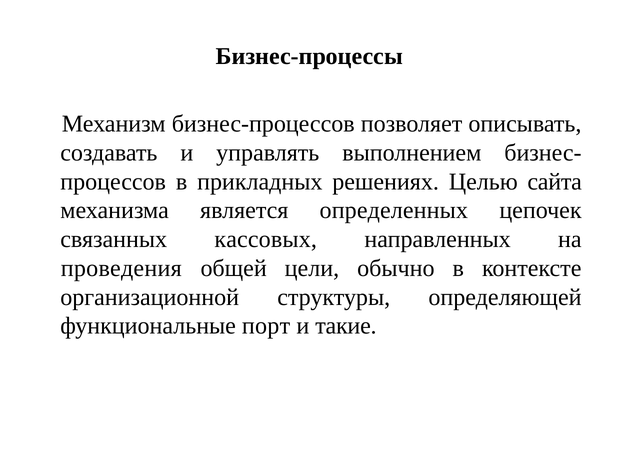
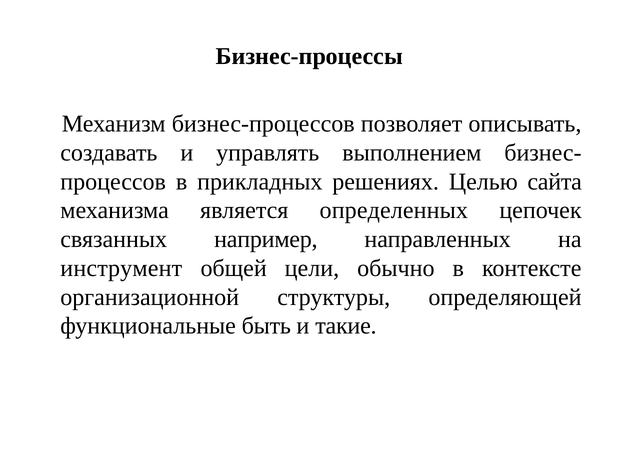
кассовых: кассовых -> например
проведения: проведения -> инструмент
порт: порт -> быть
